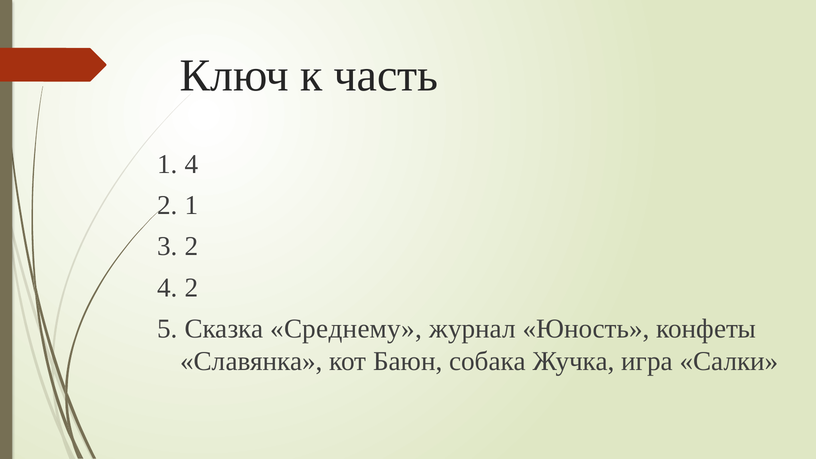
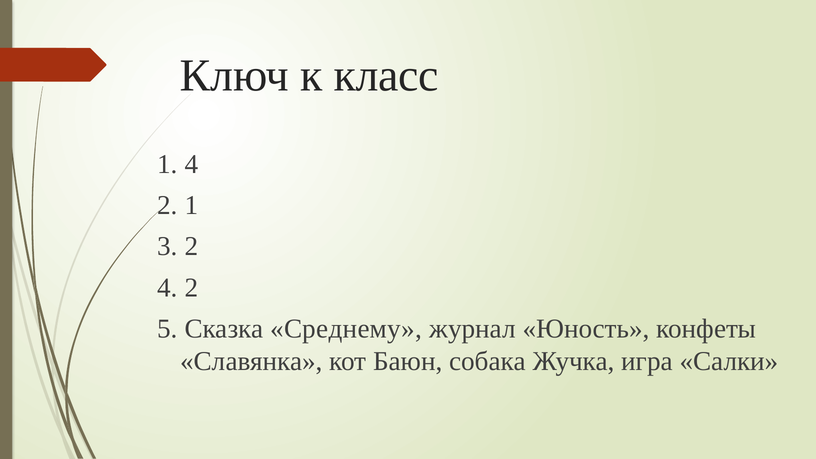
часть: часть -> класс
